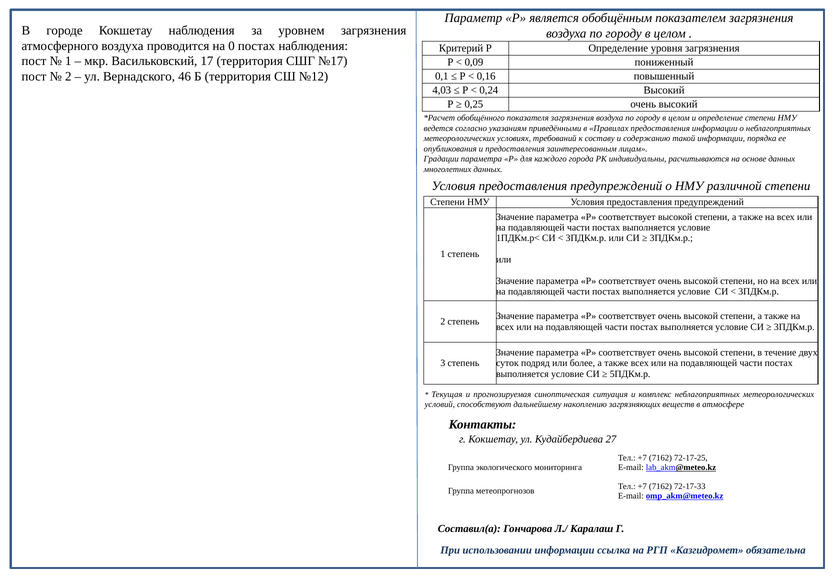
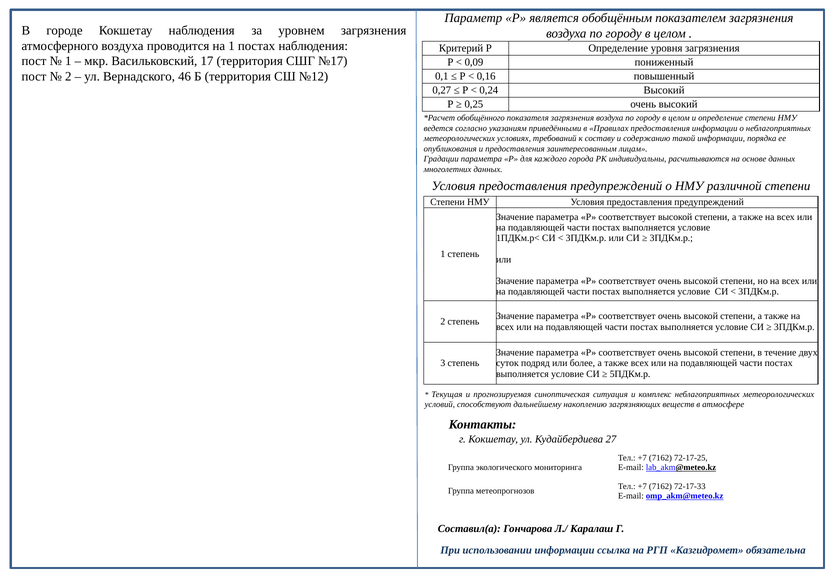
на 0: 0 -> 1
4,03: 4,03 -> 0,27
